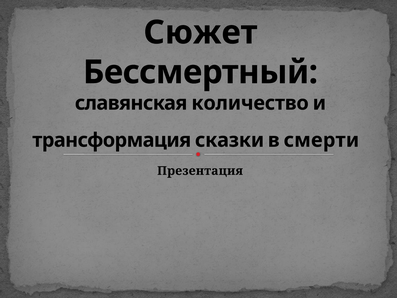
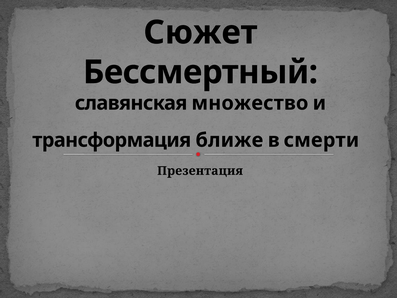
количество: количество -> множество
сказки: сказки -> ближе
